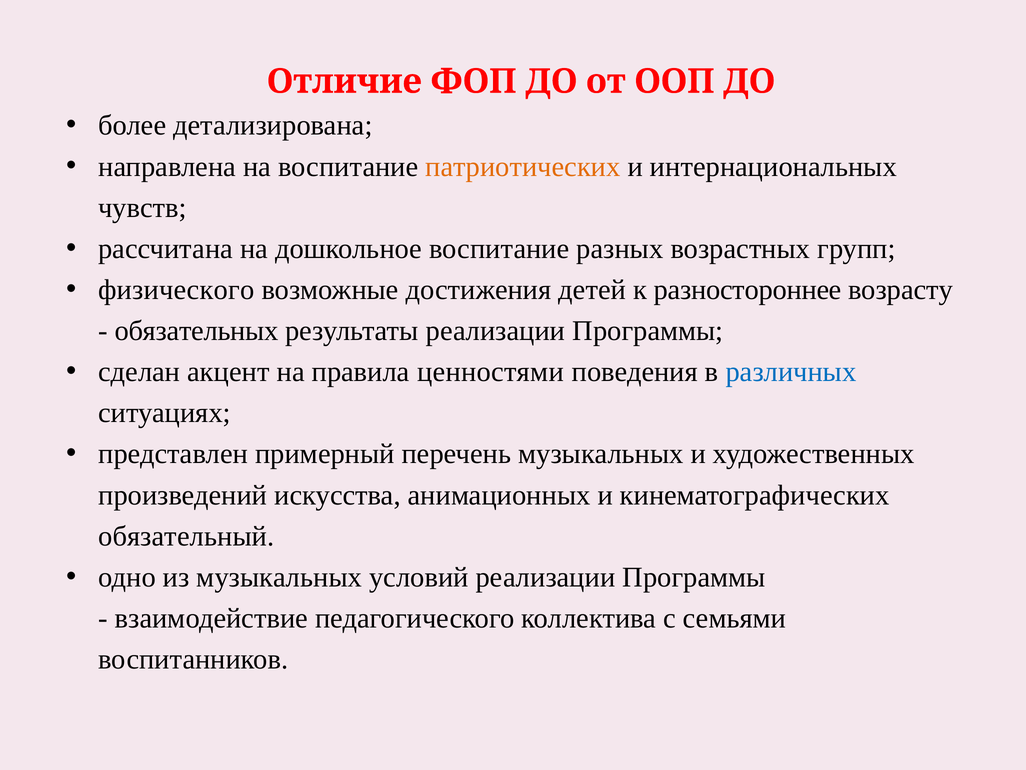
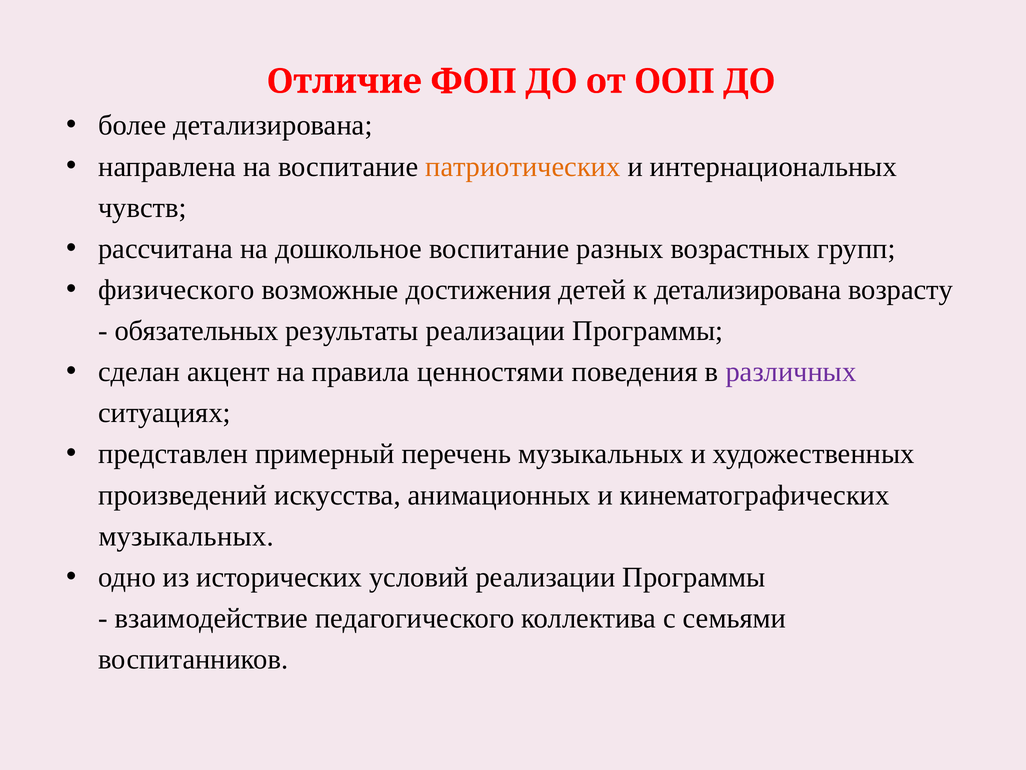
к разностороннее: разностороннее -> детализирована
различных colour: blue -> purple
обязательный at (186, 536): обязательный -> музыкальных
из музыкальных: музыкальных -> исторических
